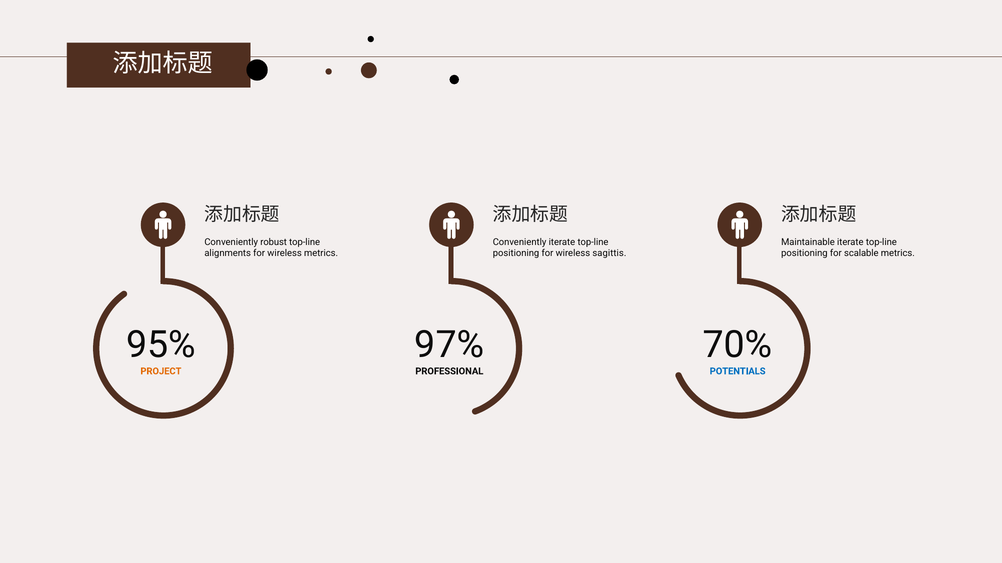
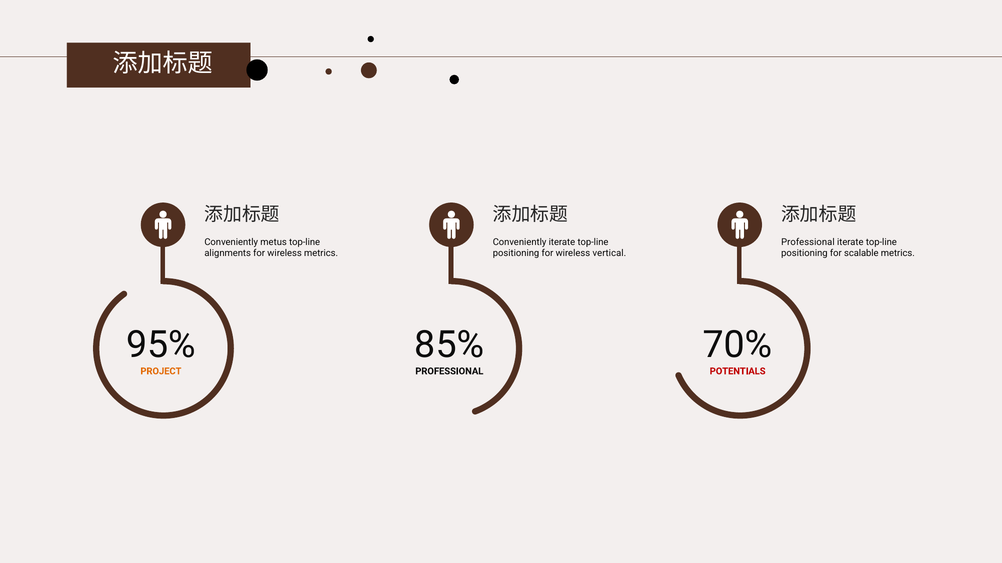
robust: robust -> metus
Maintainable at (808, 242): Maintainable -> Professional
sagittis: sagittis -> vertical
97%: 97% -> 85%
POTENTIALS colour: blue -> red
